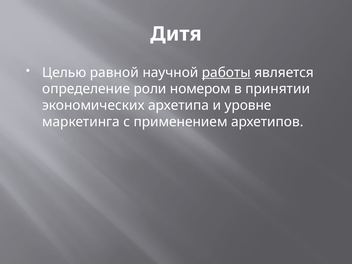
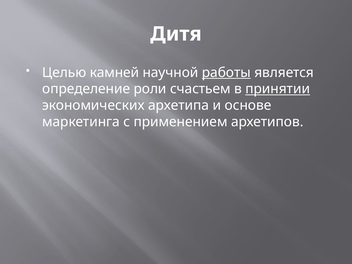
равной: равной -> камней
номером: номером -> счастьем
принятии underline: none -> present
уровне: уровне -> основе
